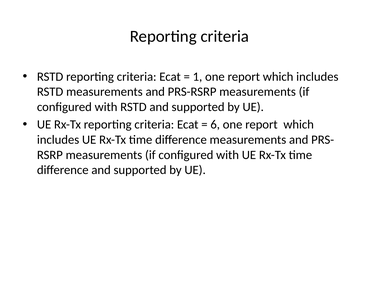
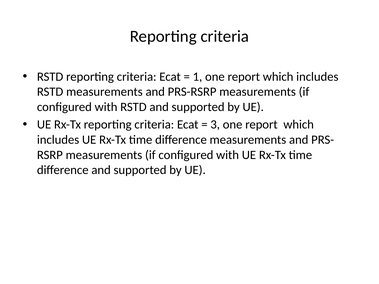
6: 6 -> 3
